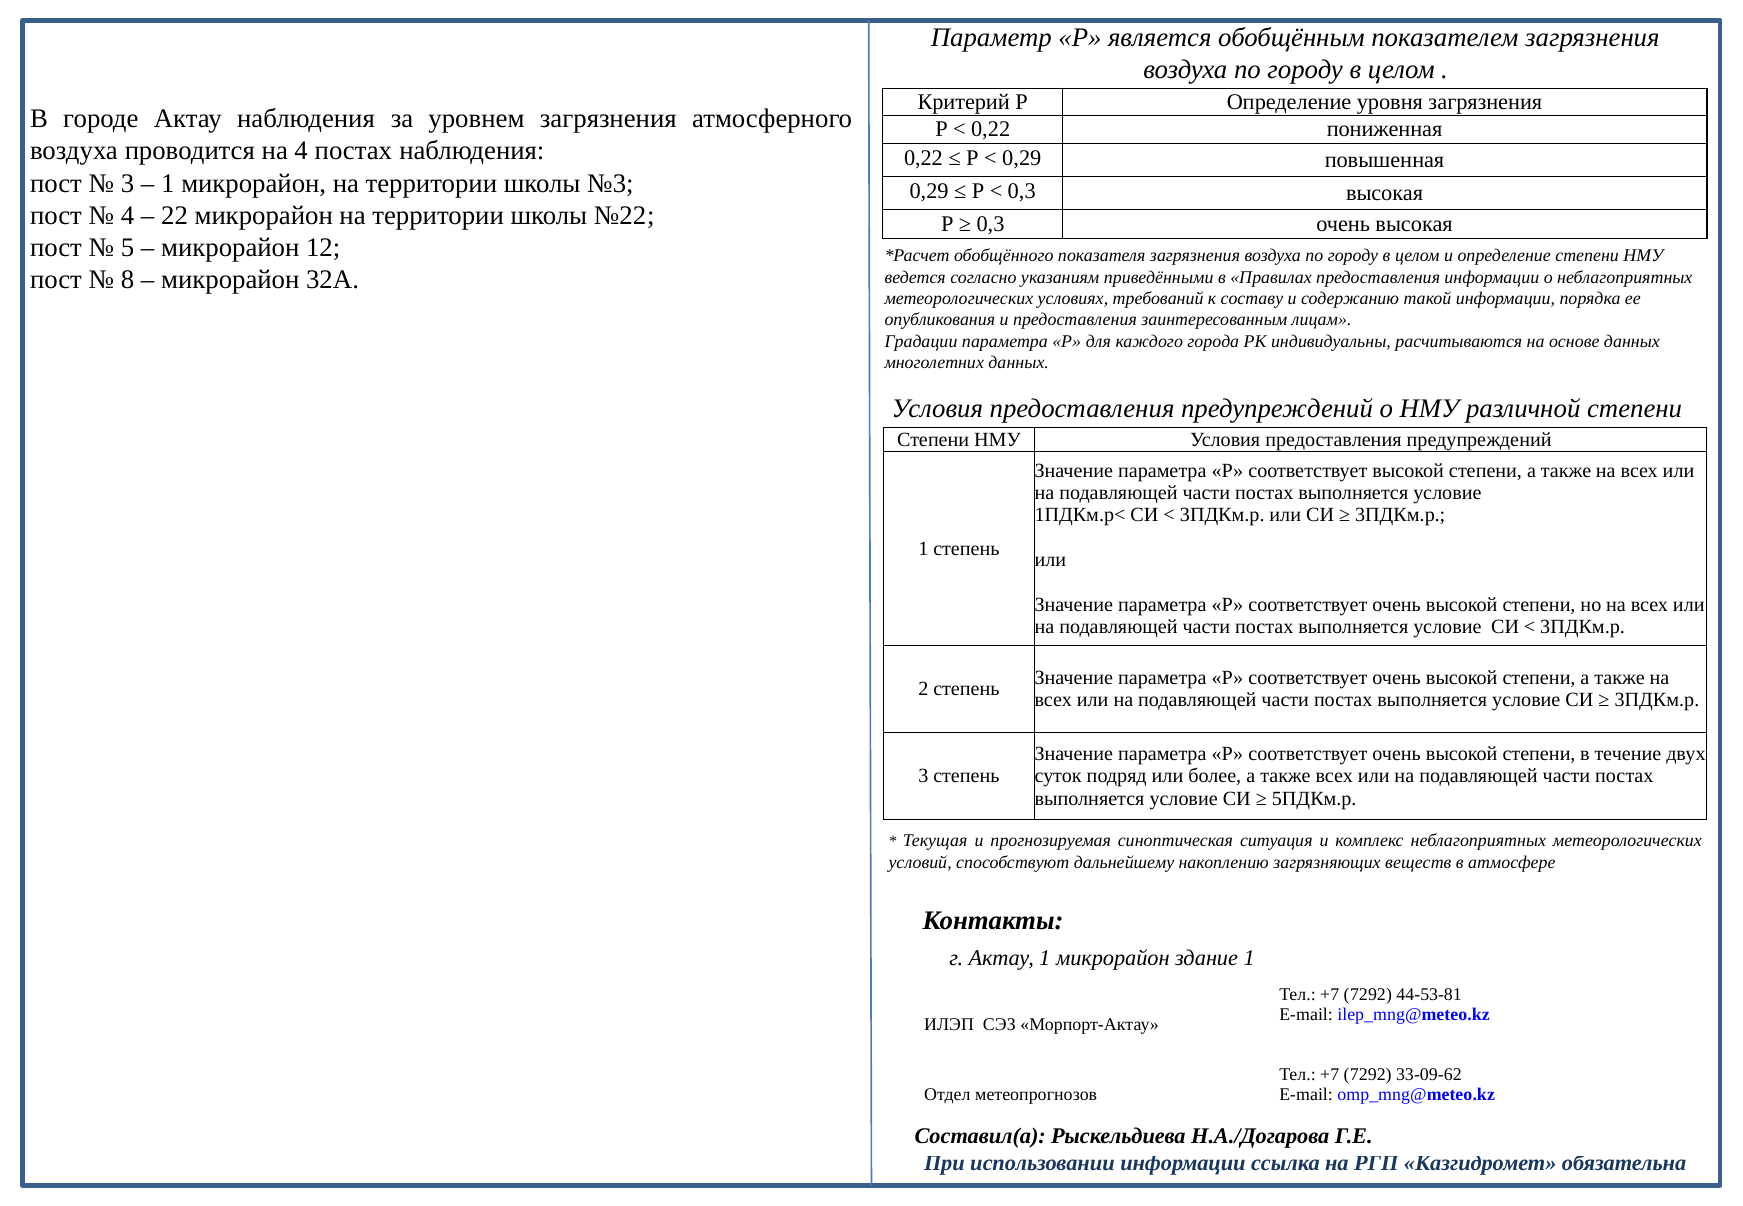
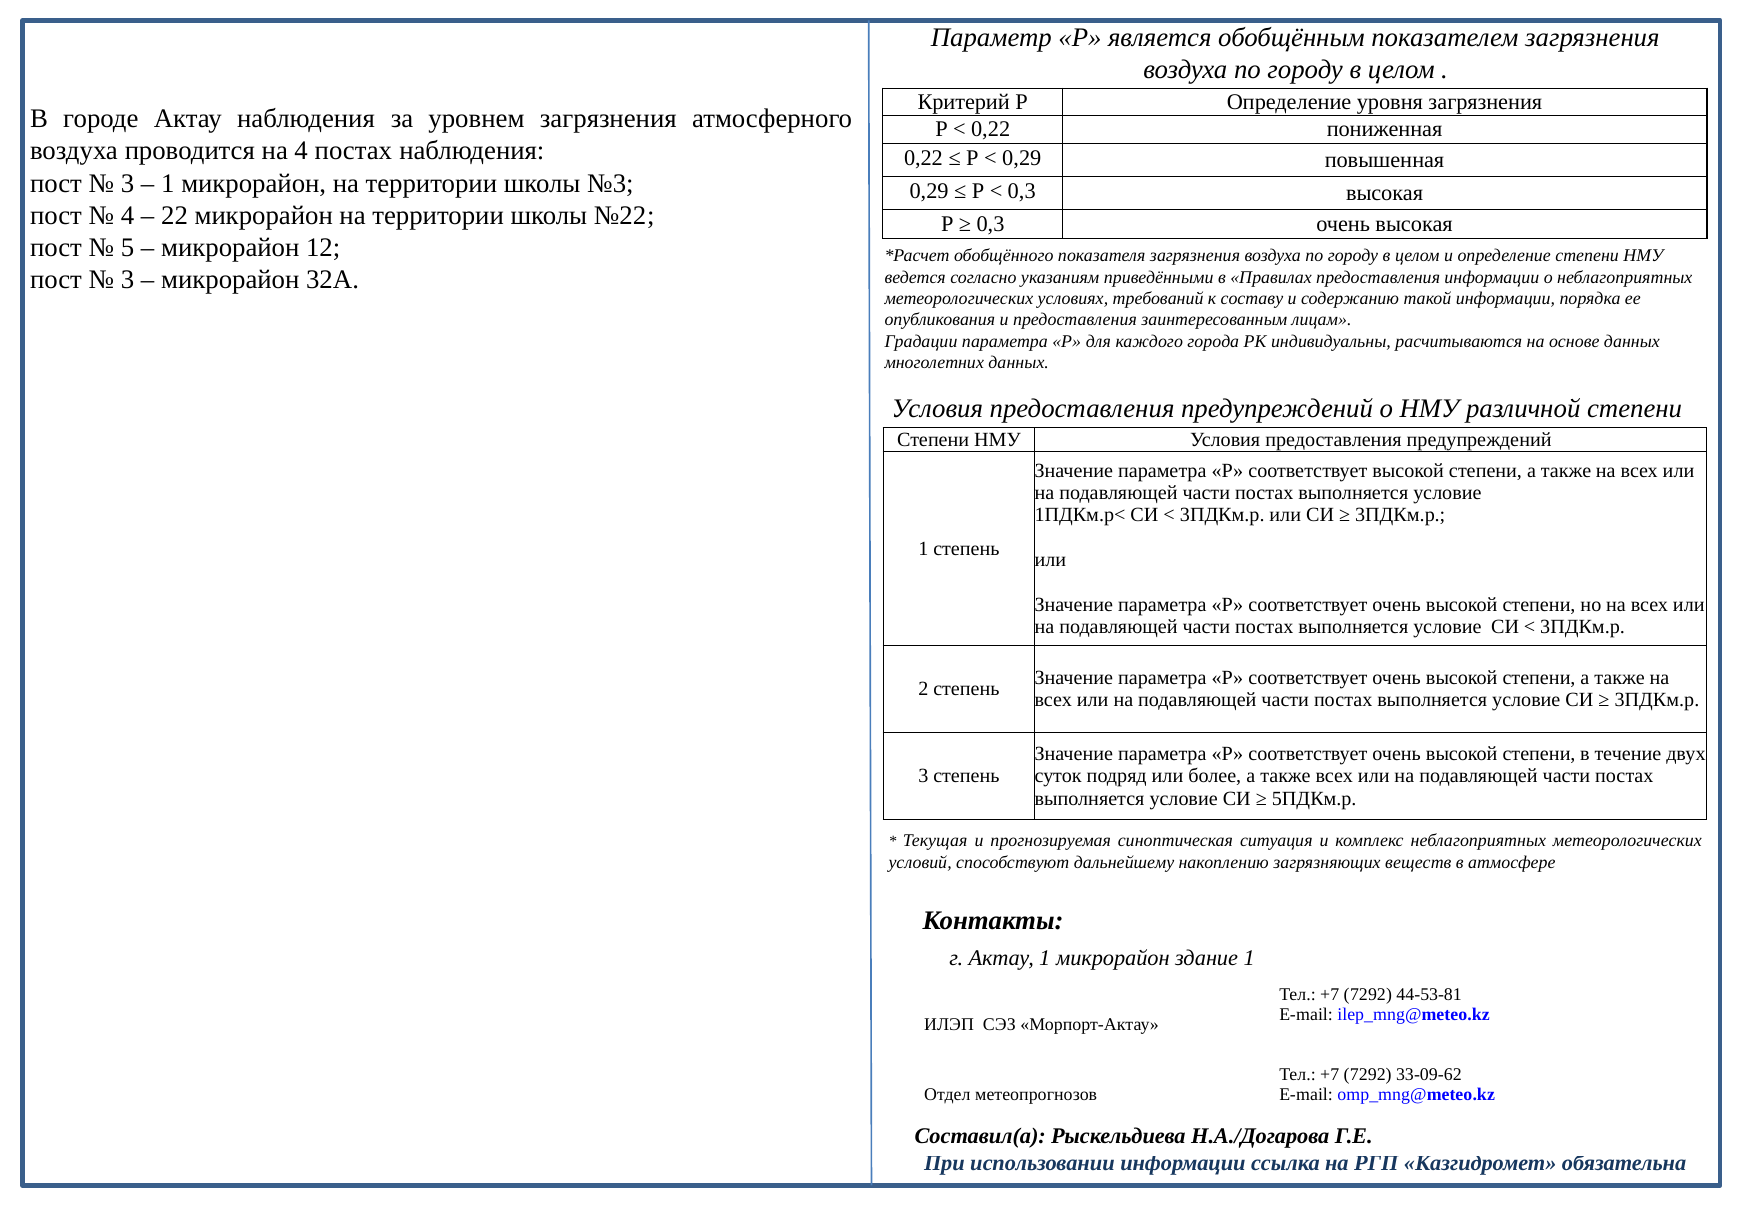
8 at (128, 280): 8 -> 3
